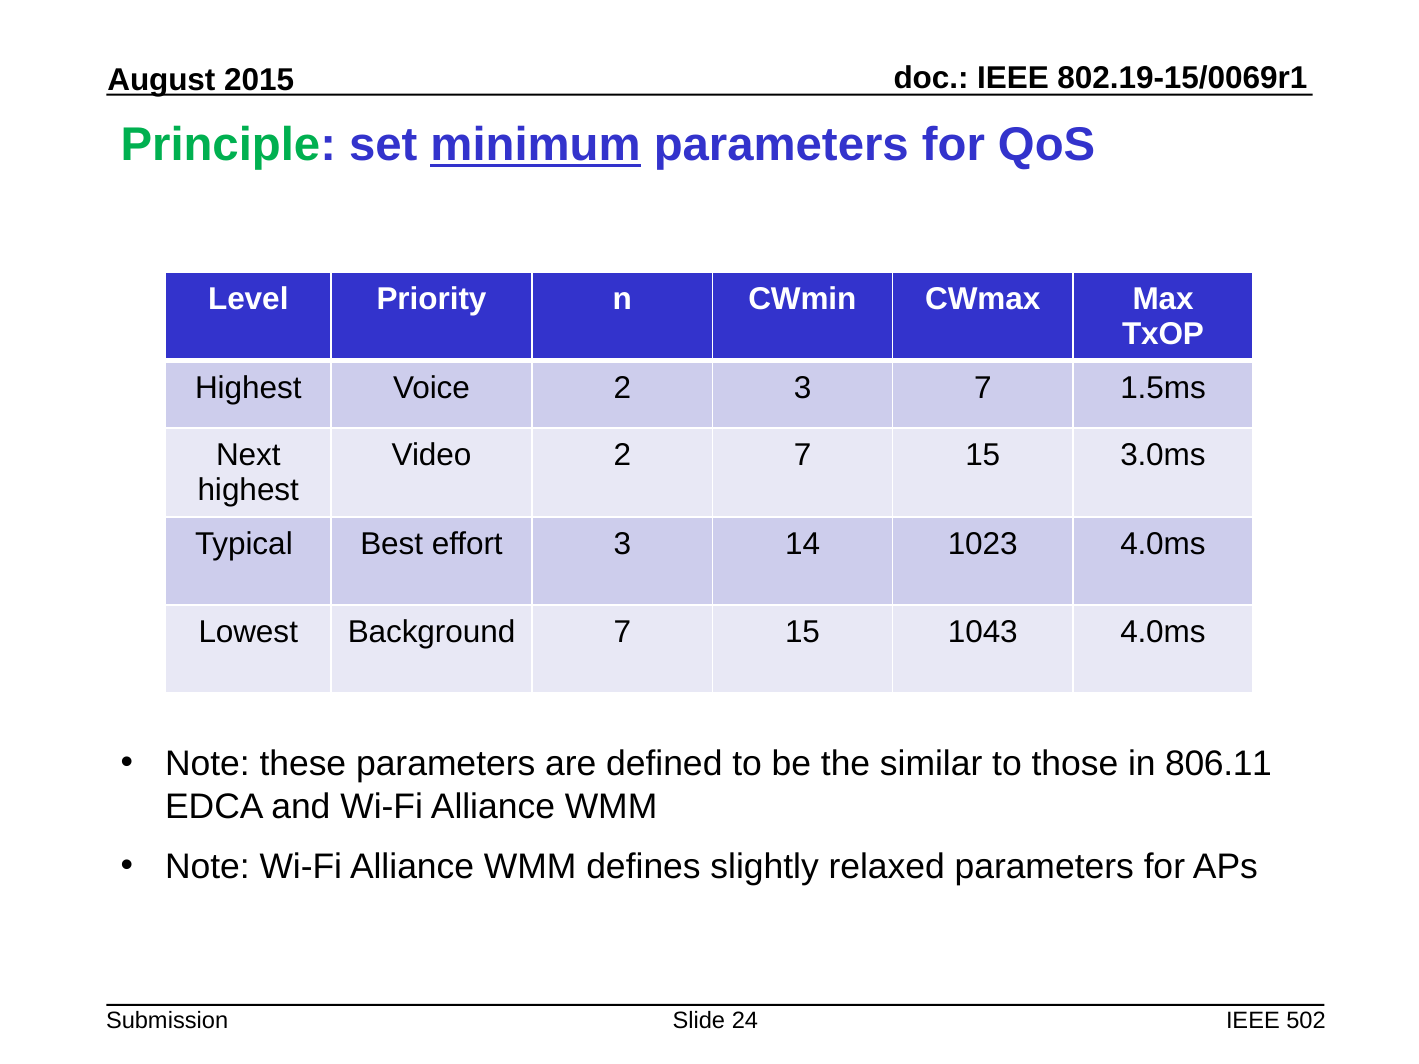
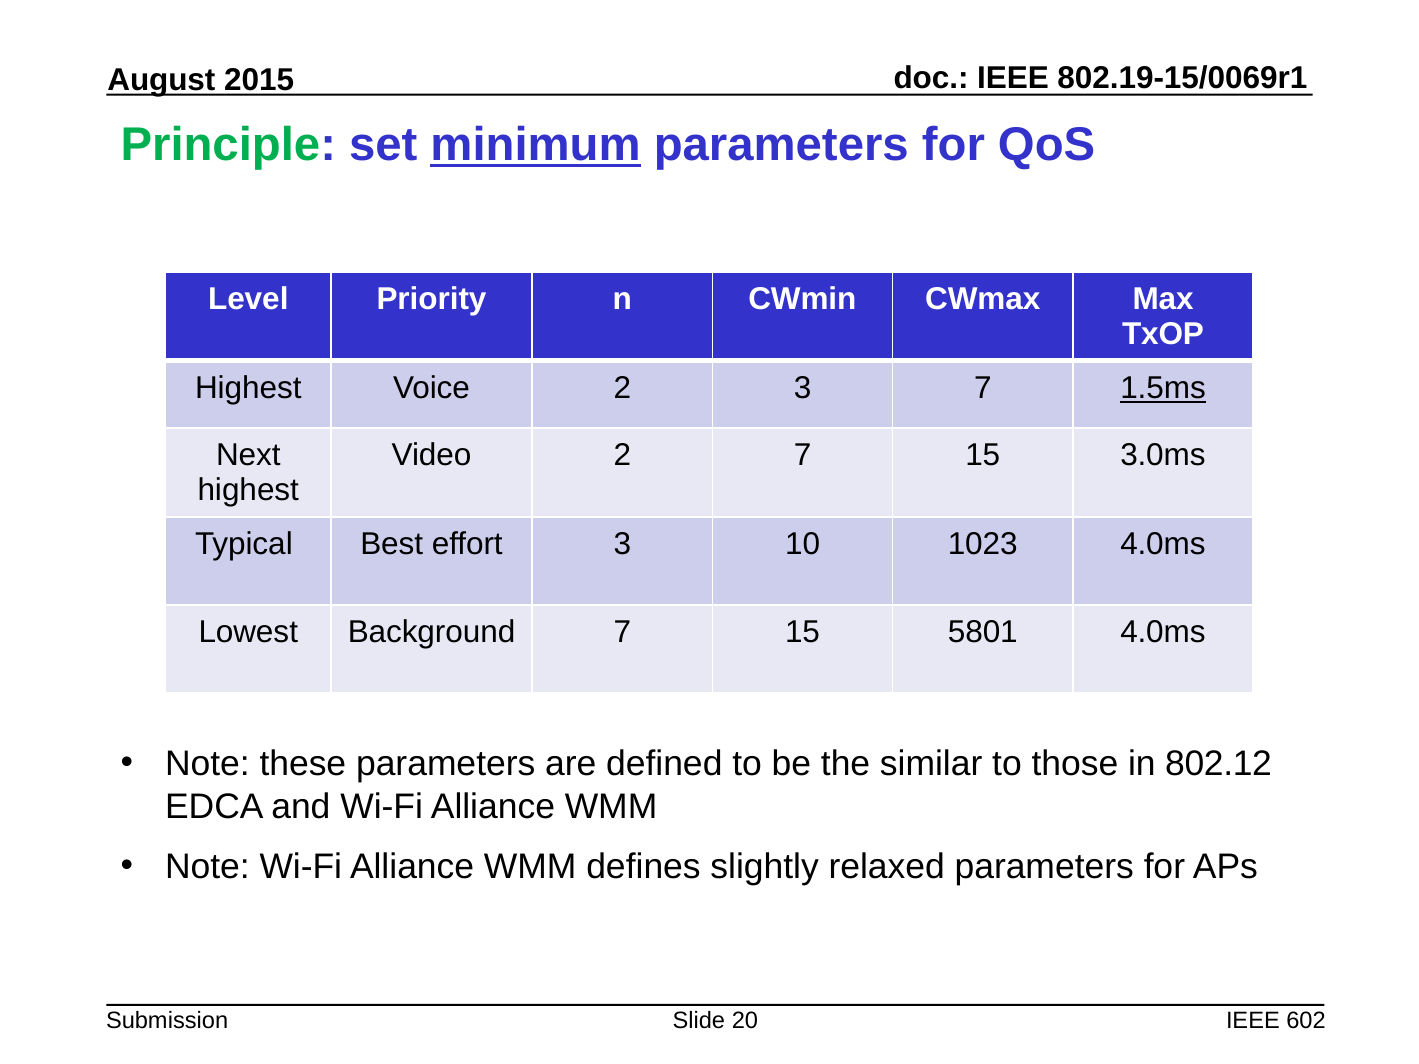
1.5ms underline: none -> present
14: 14 -> 10
1043: 1043 -> 5801
806.11: 806.11 -> 802.12
24: 24 -> 20
502: 502 -> 602
